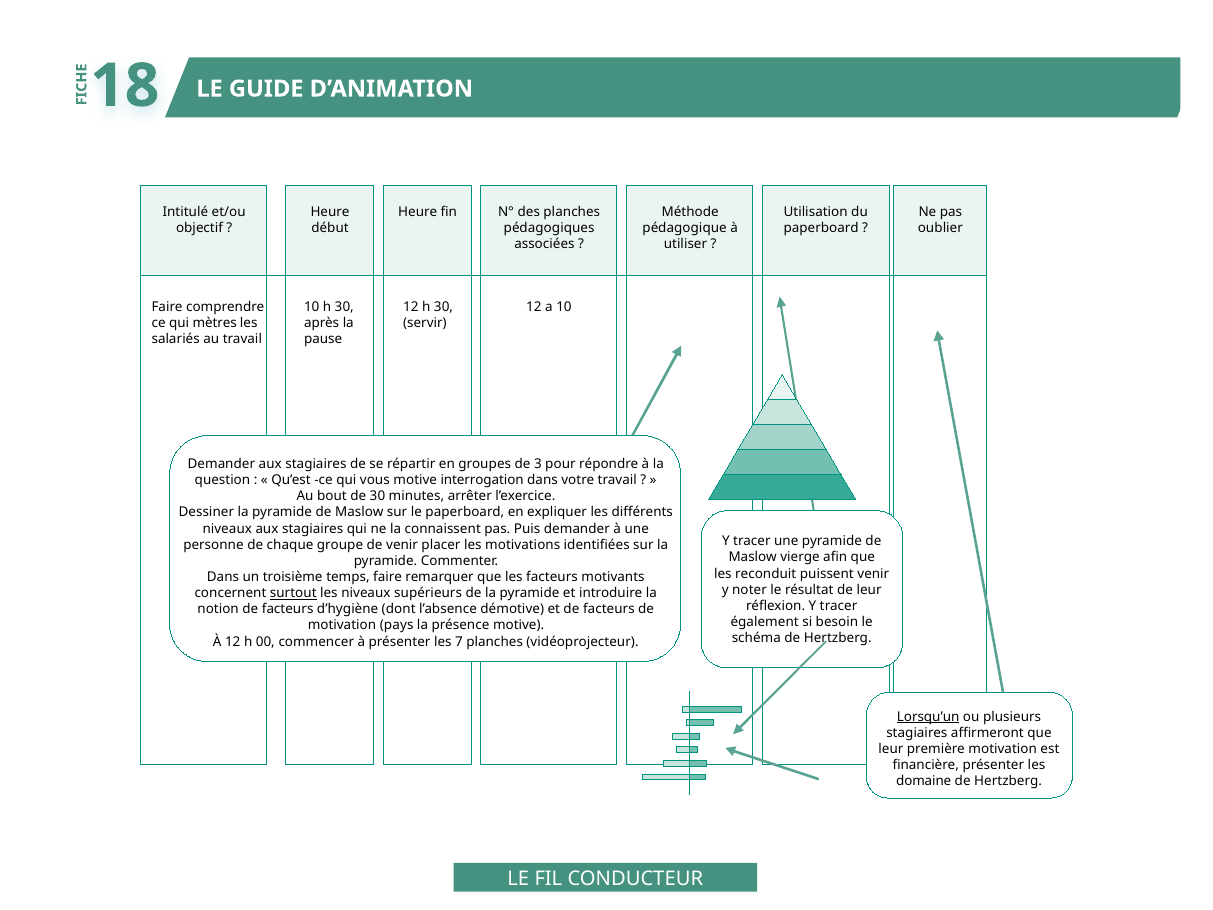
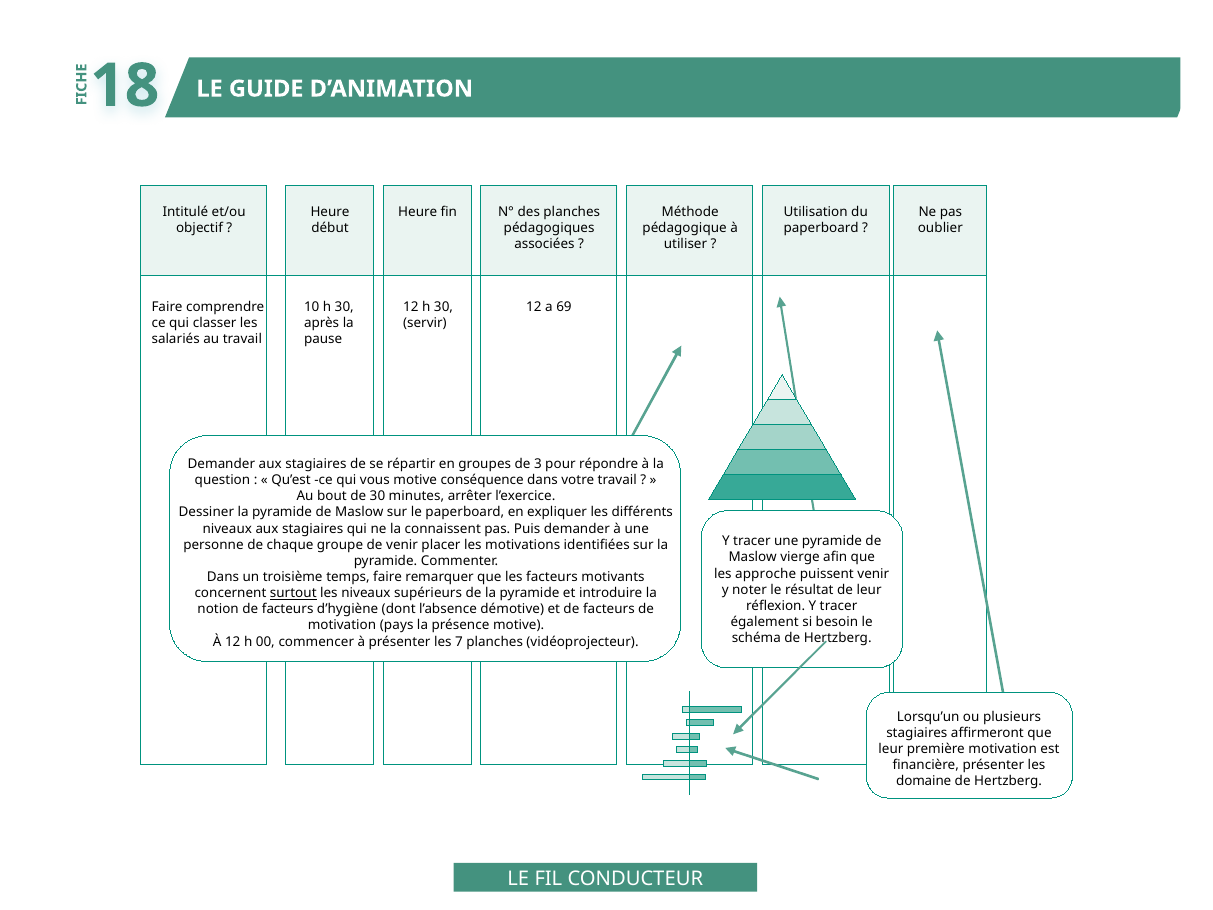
a 10: 10 -> 69
mètres: mètres -> classer
interrogation: interrogation -> conséquence
reconduit: reconduit -> approche
Lorsqu’un underline: present -> none
